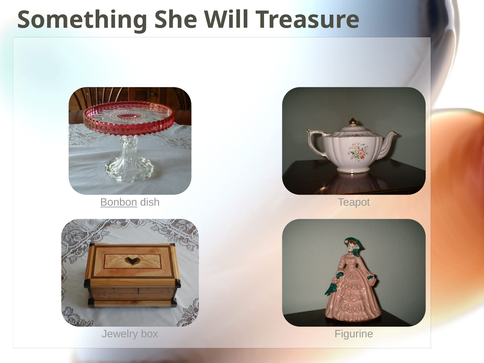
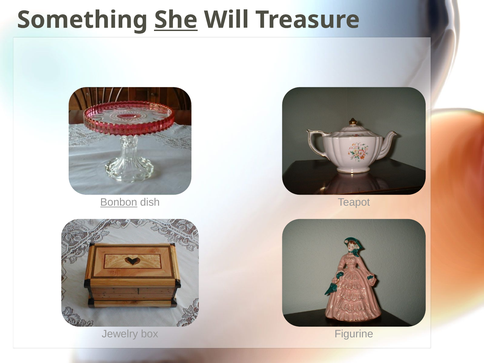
She underline: none -> present
